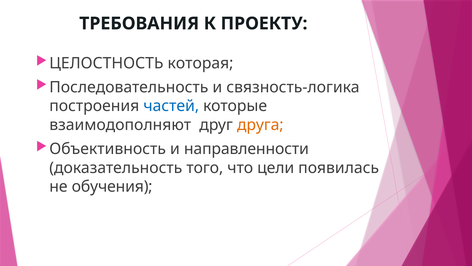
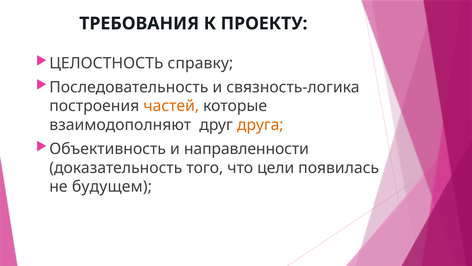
которая: которая -> справку
частей colour: blue -> orange
обучения: обучения -> будущем
